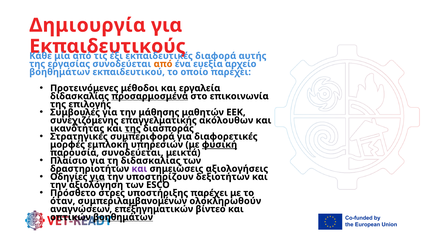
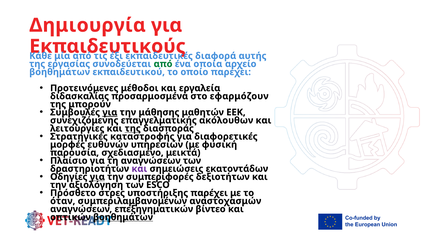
από at (163, 64) colour: orange -> green
ευεξία: ευεξία -> οποία
προσαρμοσμένα underline: present -> none
επικοινωνία: επικοινωνία -> εφαρμόζουν
επιλογής: επιλογής -> μπορούν
για at (110, 112) underline: none -> present
ικανότητας: ικανότητας -> λειτουργίες
συμπεριφορά: συμπεριφορά -> καταστροφής
εμπλοκή: εμπλοκή -> ευθυνών
φυσική underline: present -> none
παρουσία συνοδεύεται: συνοδεύεται -> σχεδιασμένο
τη διδασκαλίας: διδασκαλίας -> αναγνώσεων
αξιολογήσεις: αξιολογήσεις -> εκατοντάδων
υποστηρίζουν: υποστηρίζουν -> συμπεριφορές
ολοκληρωθούν: ολοκληρωθούν -> αναστοχασμών
